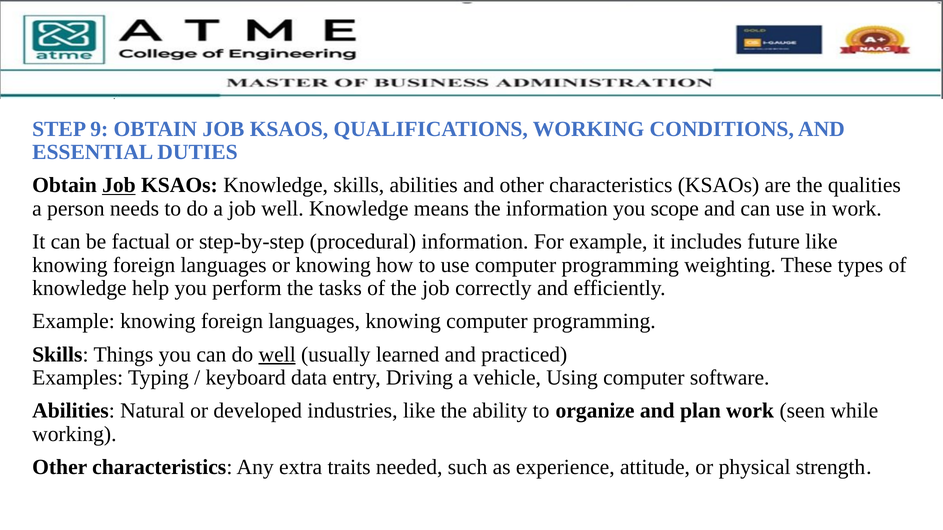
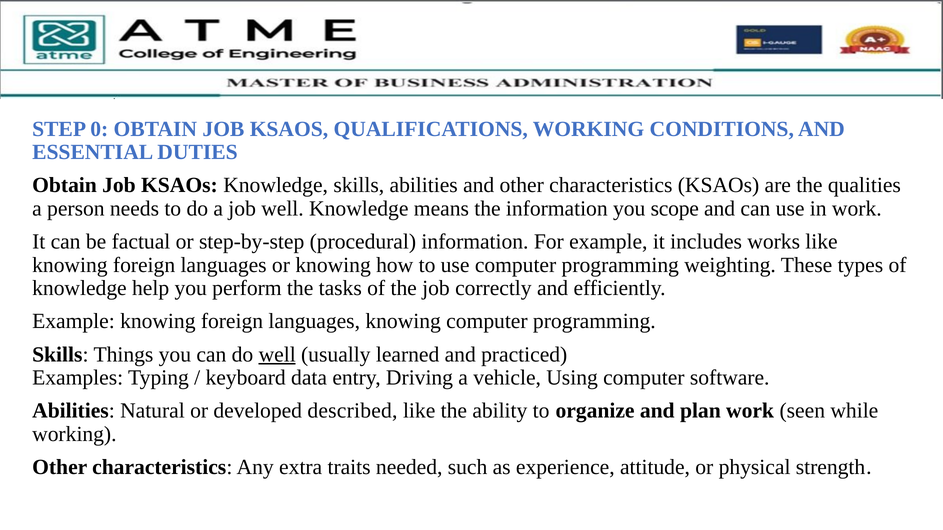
9: 9 -> 0
Job at (119, 185) underline: present -> none
future: future -> works
industries: industries -> described
